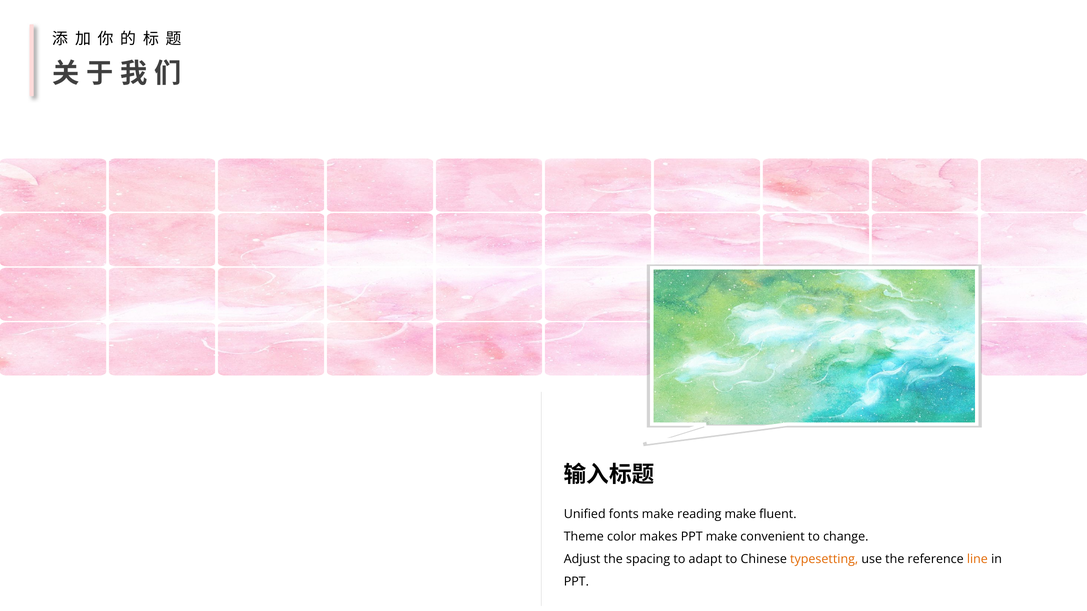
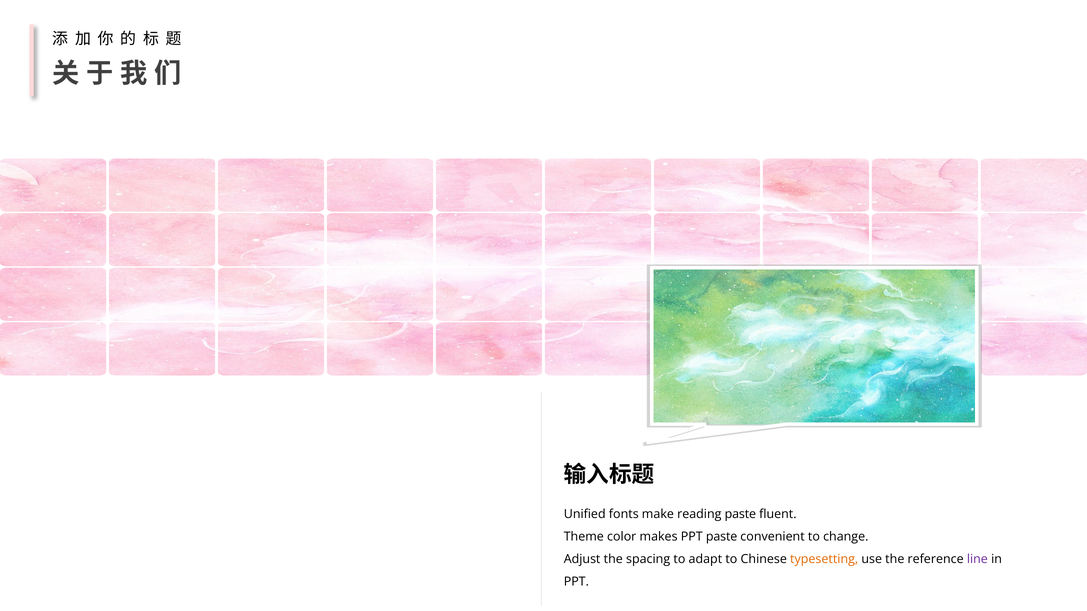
reading make: make -> paste
PPT make: make -> paste
line colour: orange -> purple
